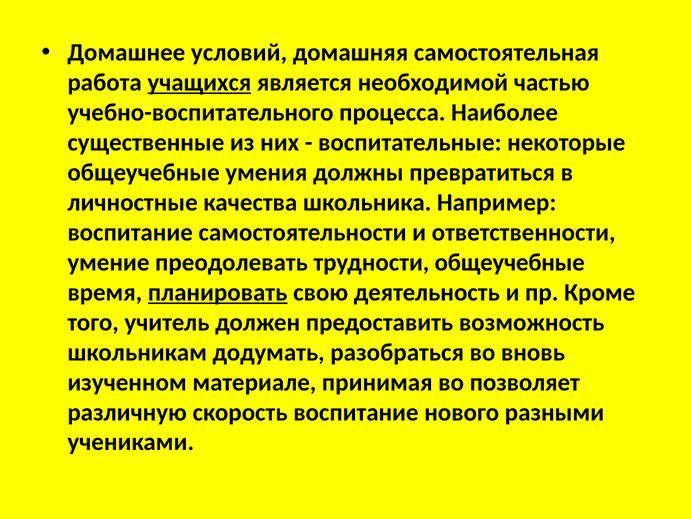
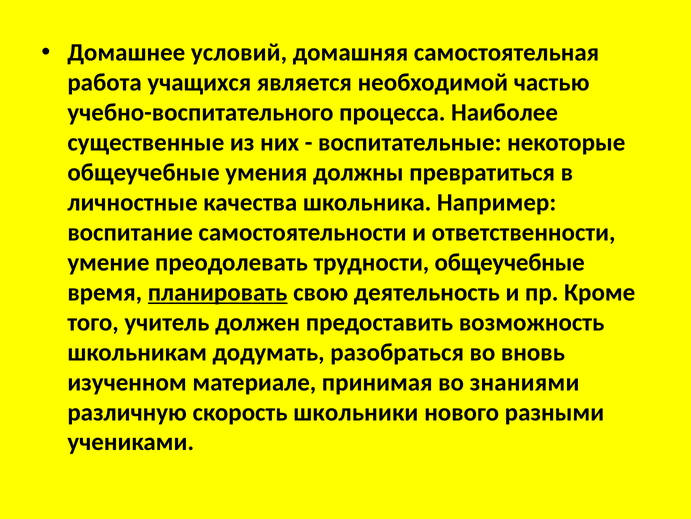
учащихся underline: present -> none
позволяет: позволяет -> знаниями
скорость воспитание: воспитание -> школьники
